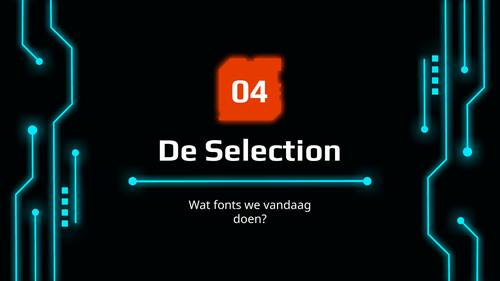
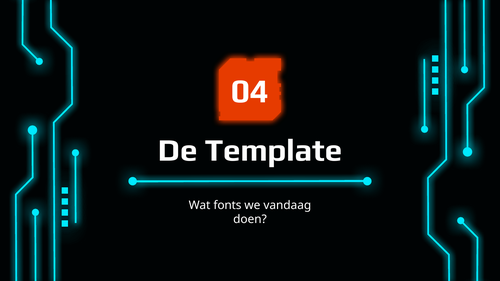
Selection: Selection -> Template
